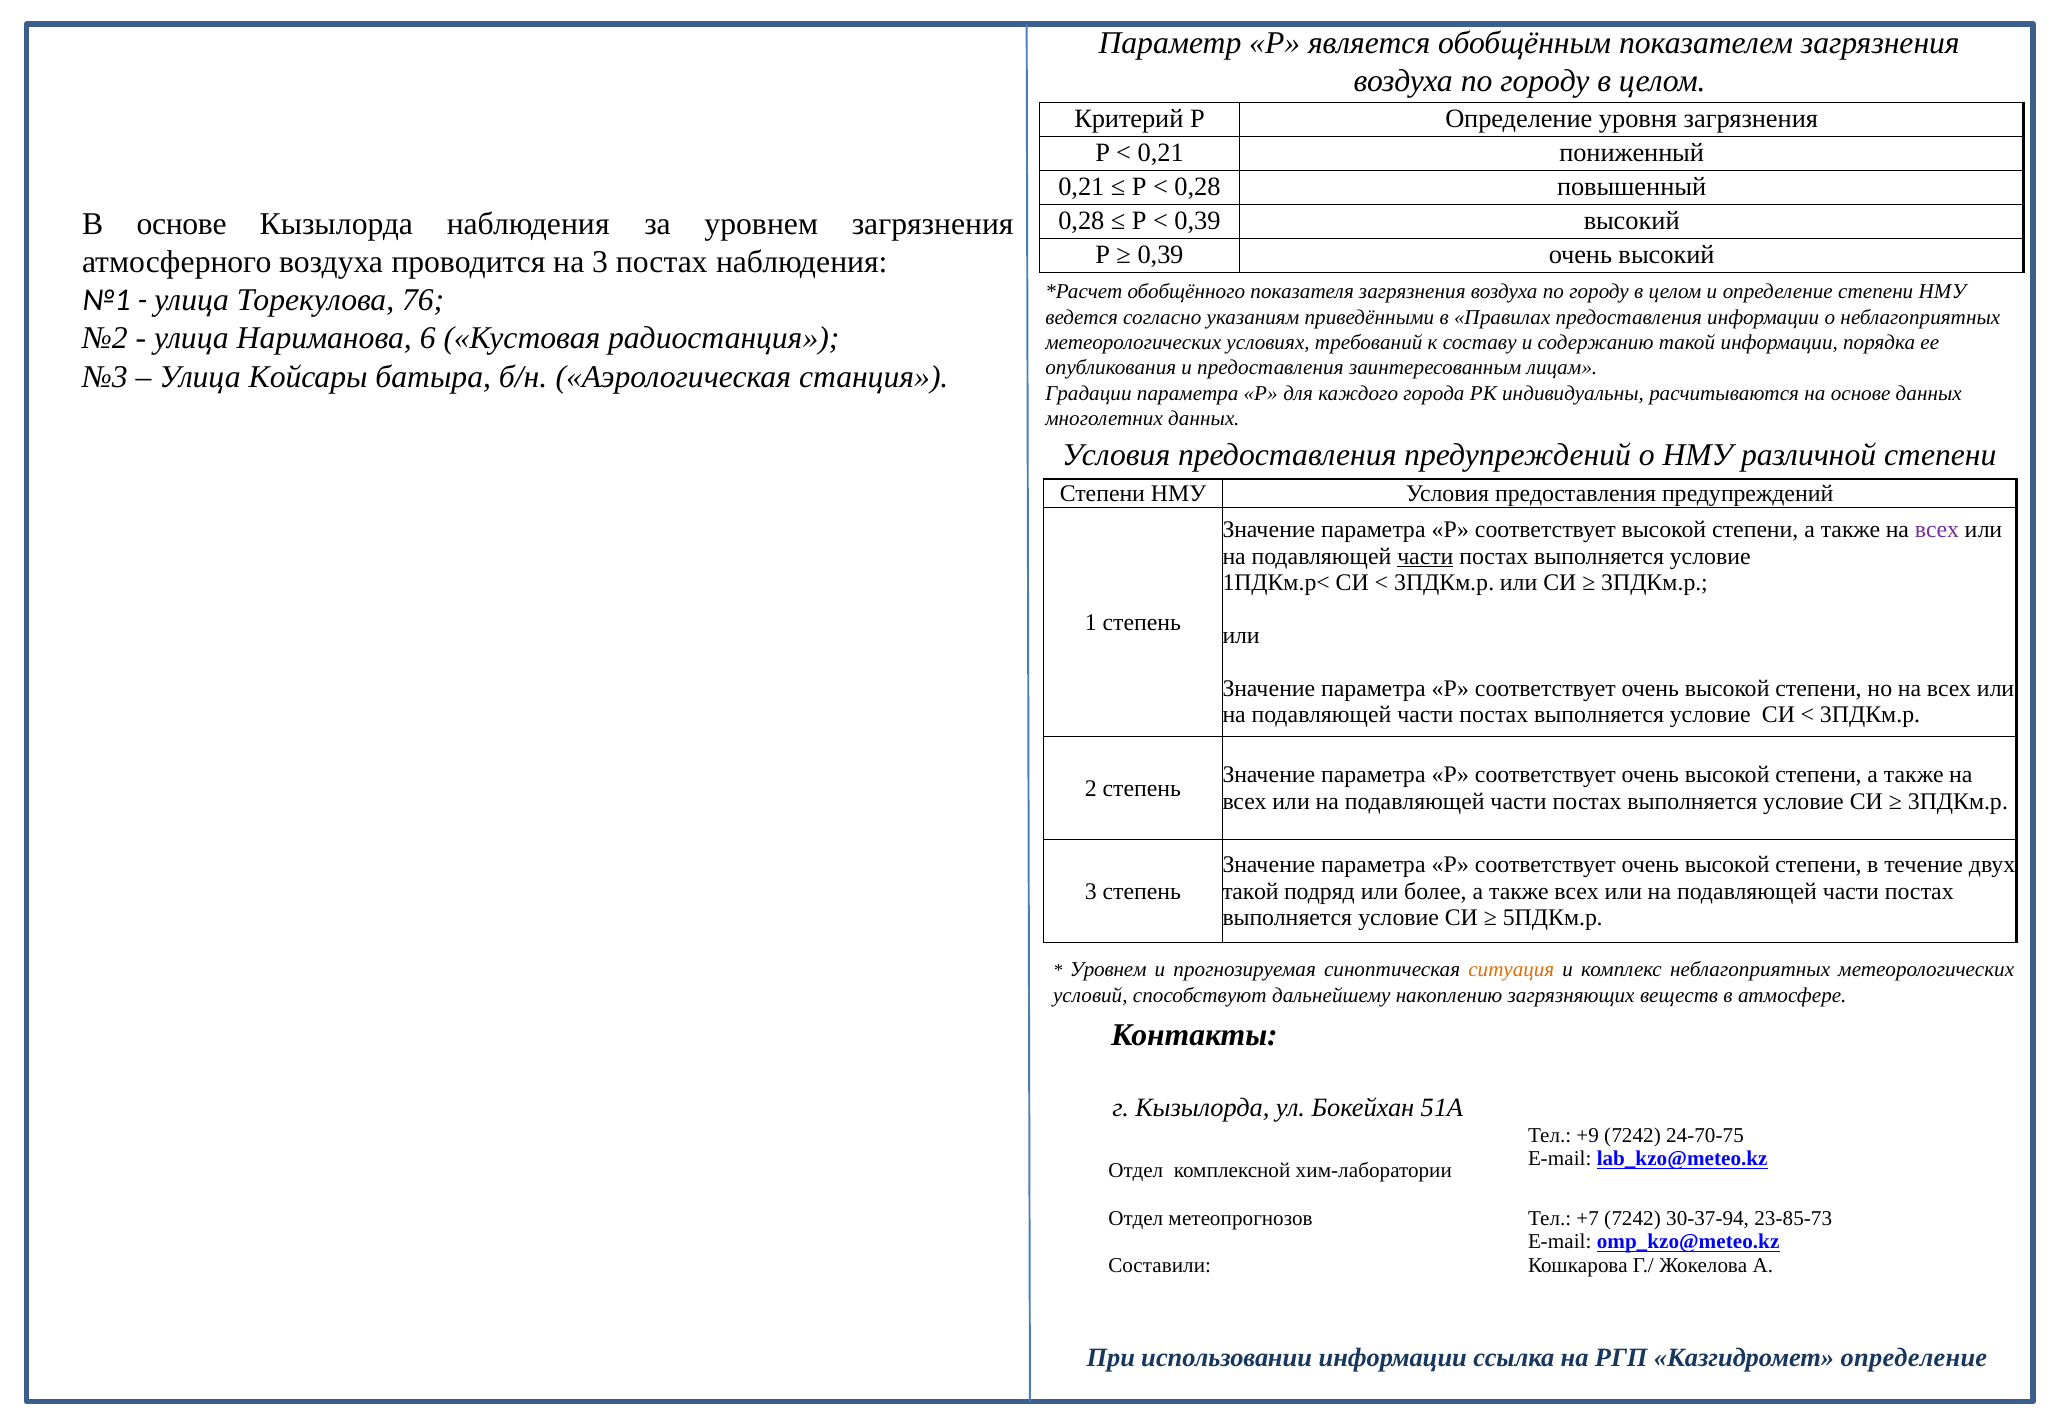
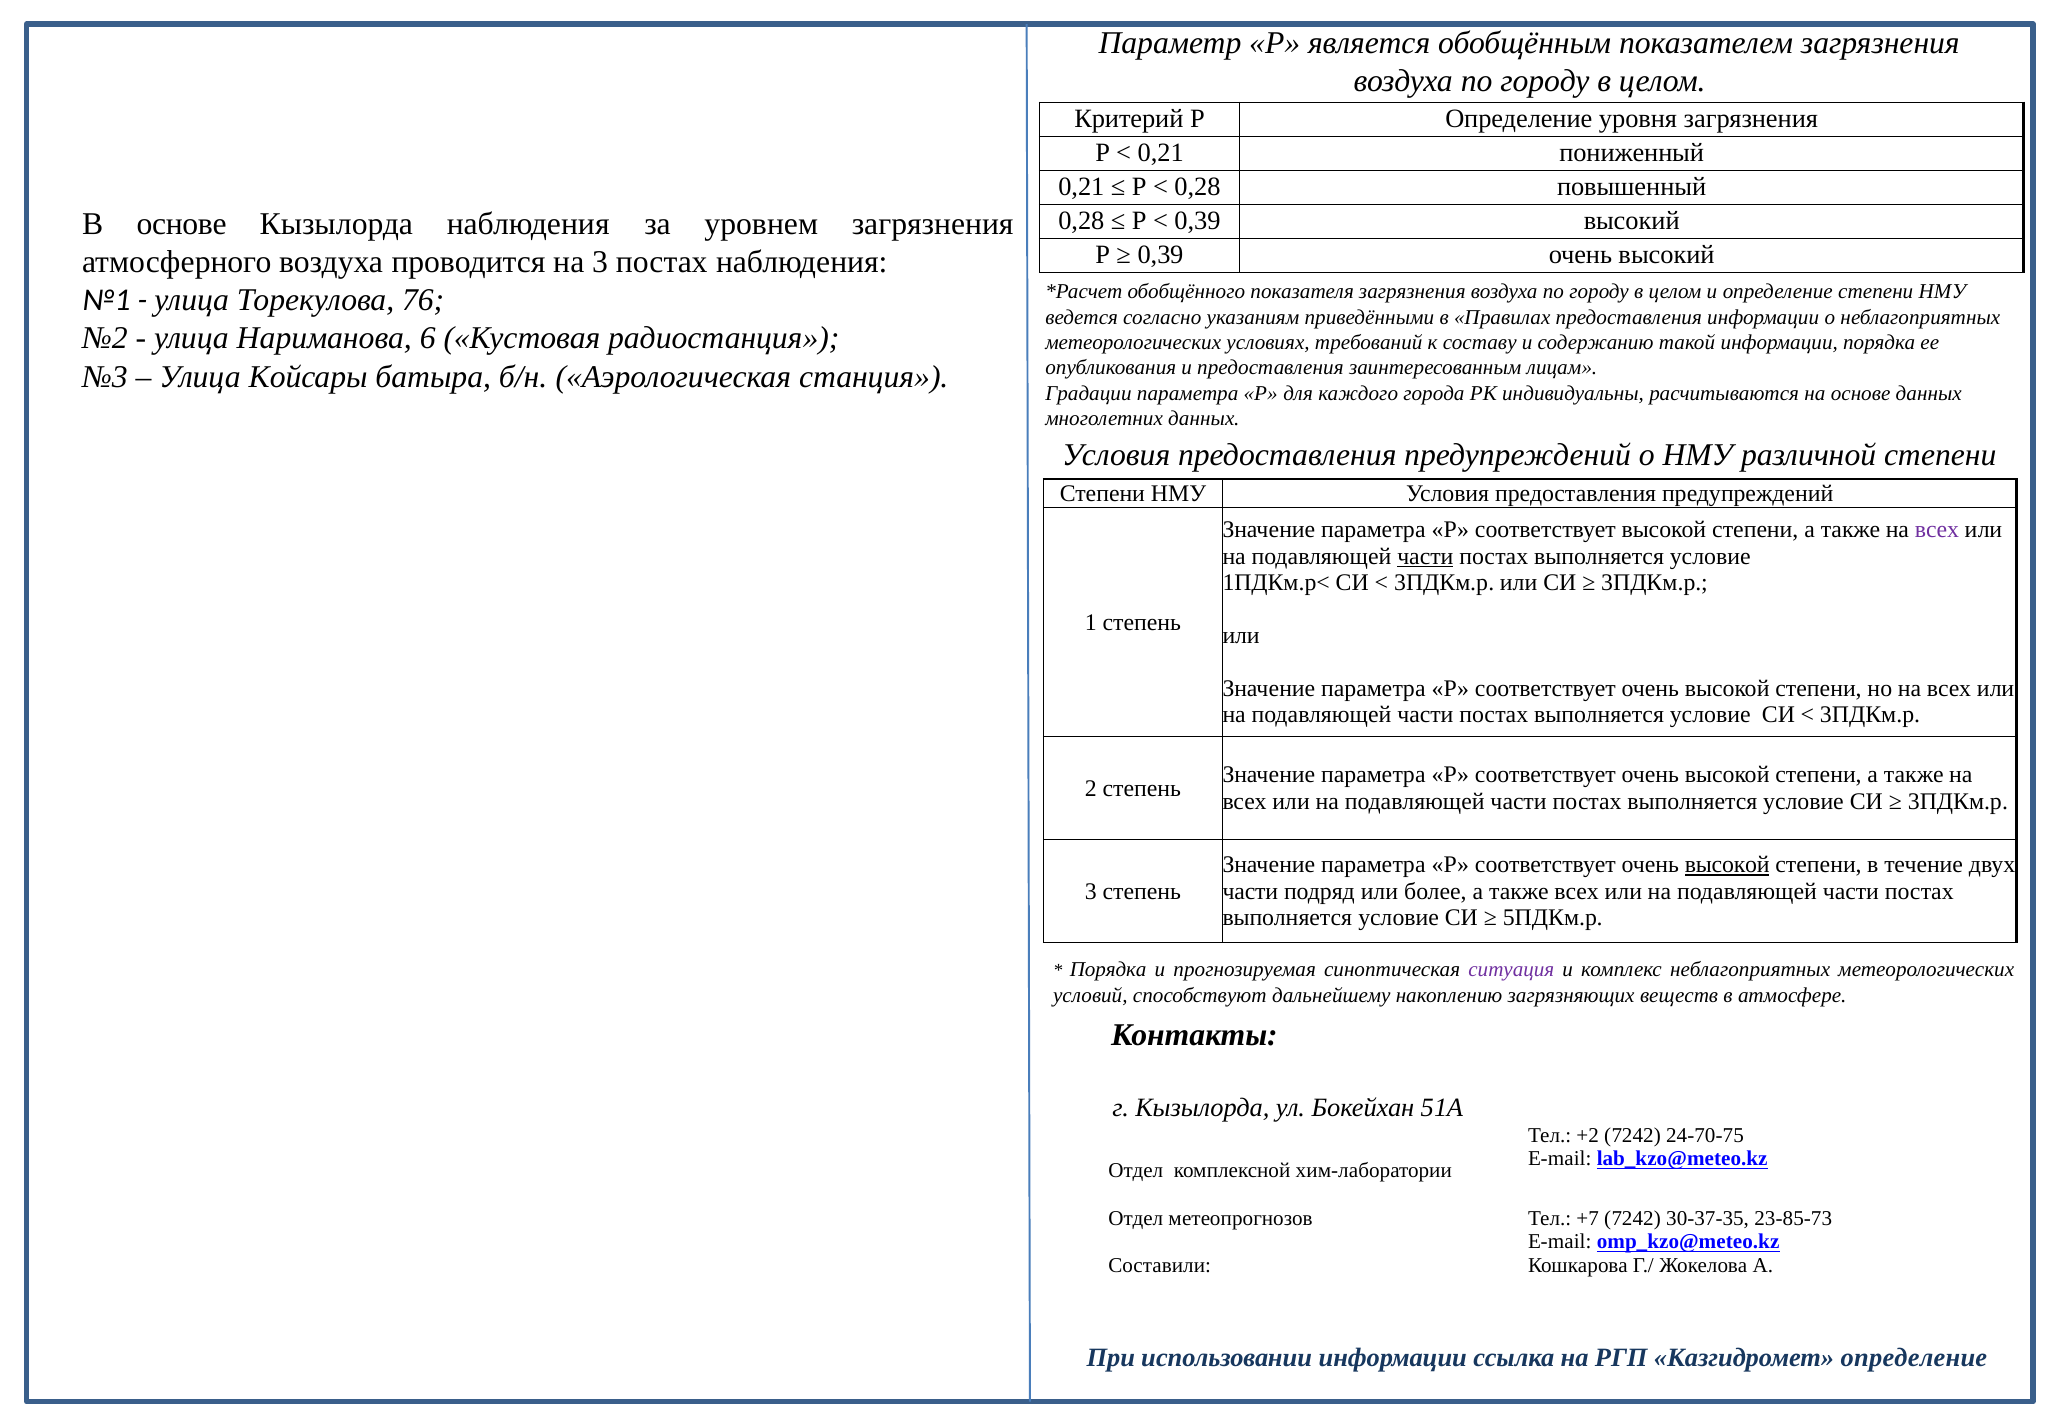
высокой at (1727, 865) underline: none -> present
такой at (1250, 891): такой -> части
Уровнем at (1108, 970): Уровнем -> Порядка
ситуация colour: orange -> purple
+9: +9 -> +2
30-37-94: 30-37-94 -> 30-37-35
